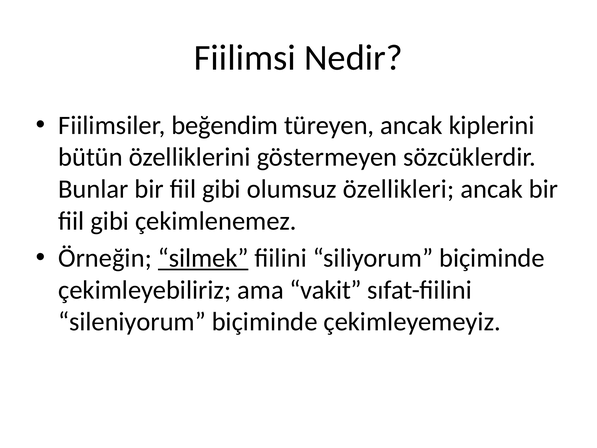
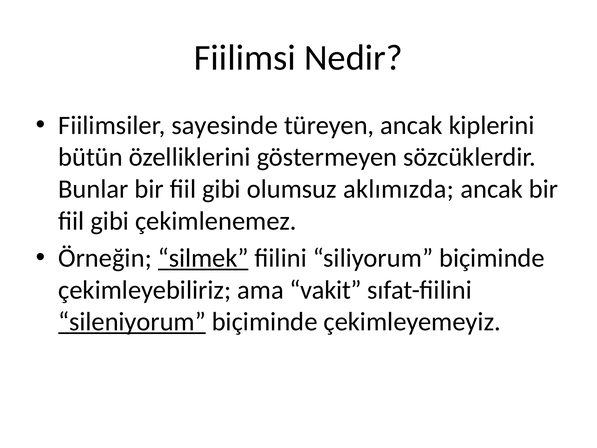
beğendim: beğendim -> sayesinde
özellikleri: özellikleri -> aklımızda
sileniyorum underline: none -> present
